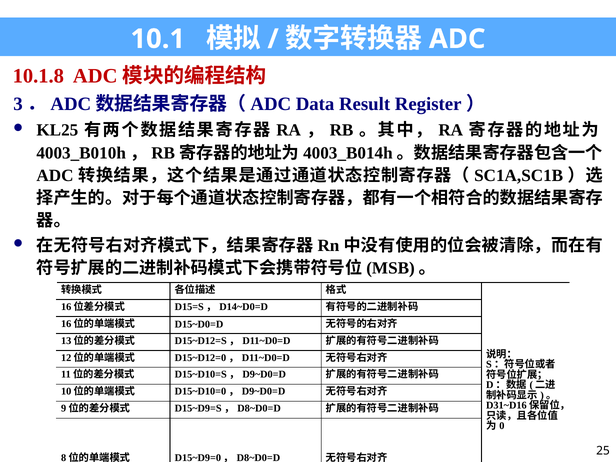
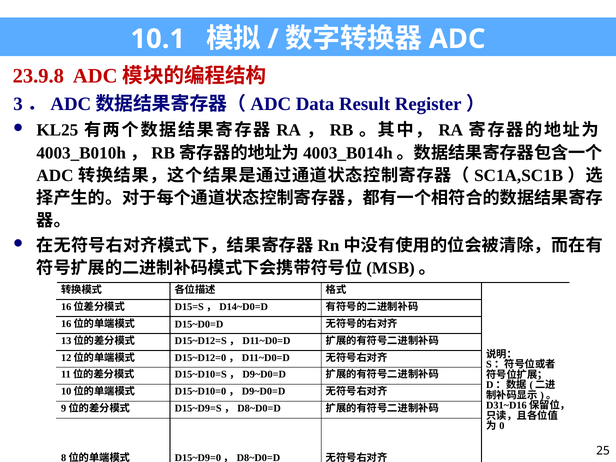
10.1.8: 10.1.8 -> 23.9.8
